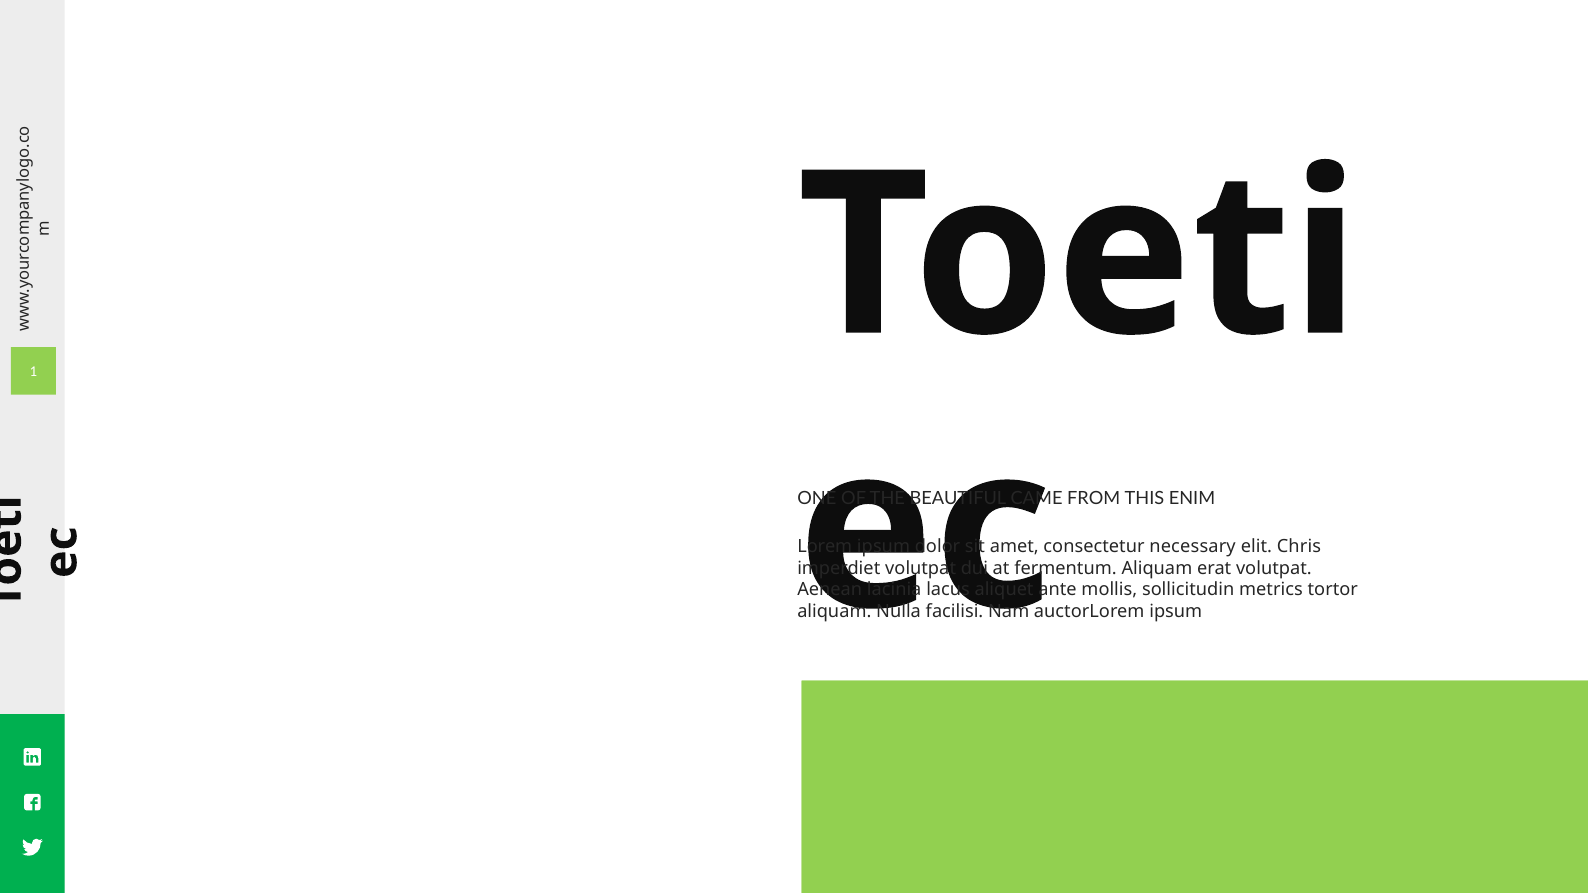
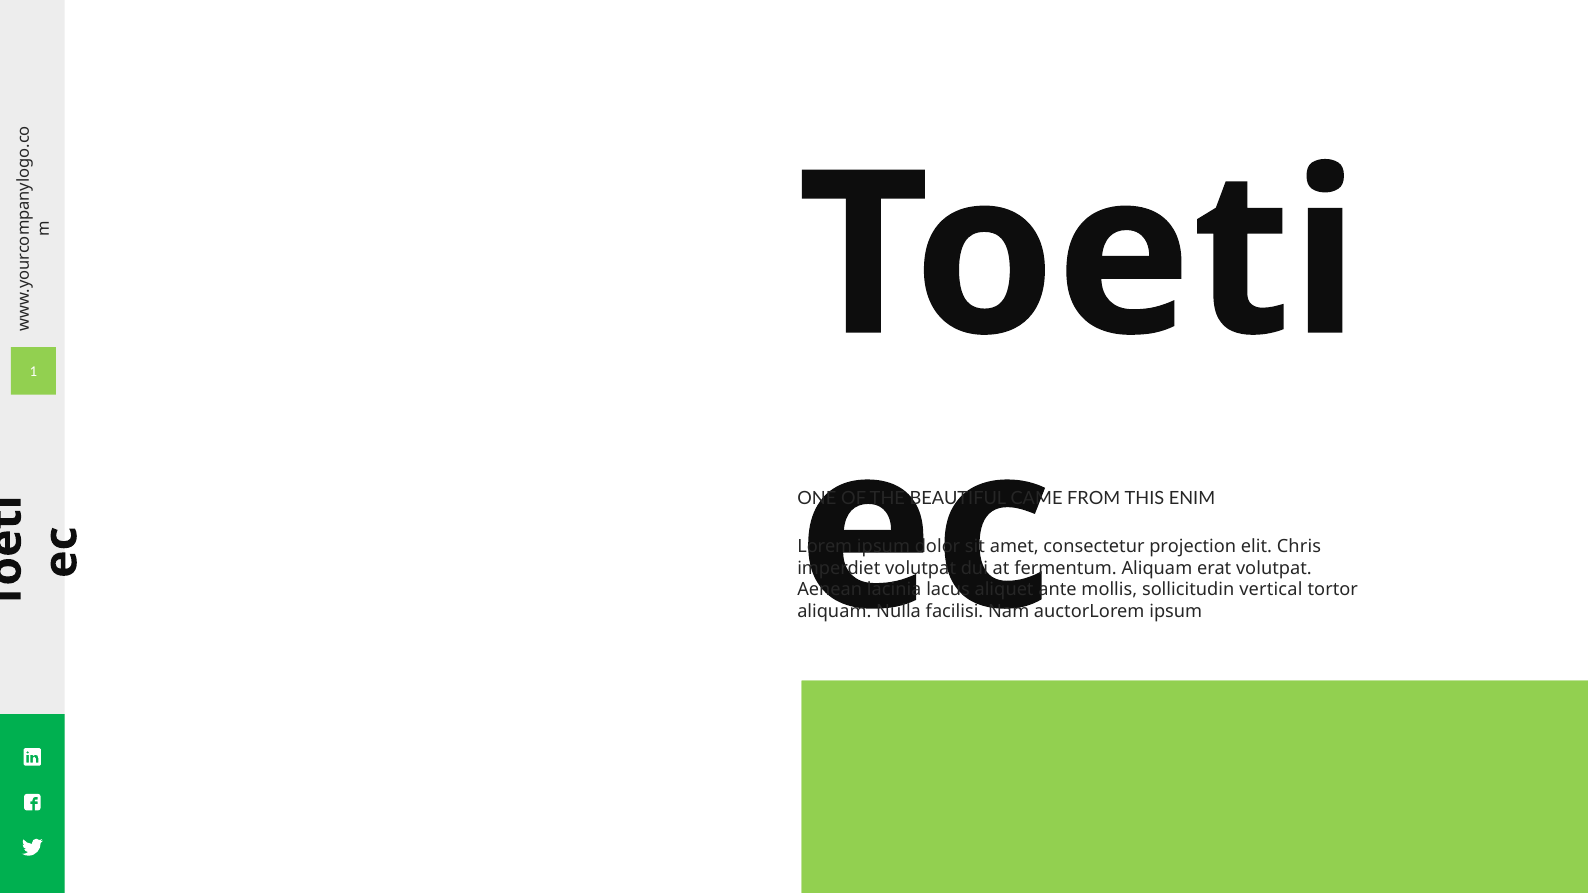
necessary: necessary -> projection
metrics: metrics -> vertical
